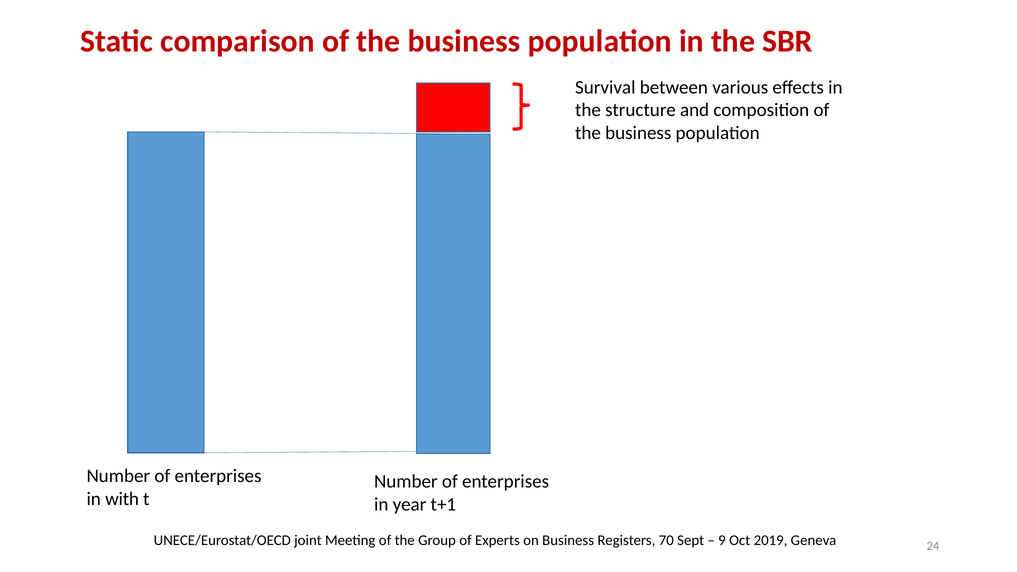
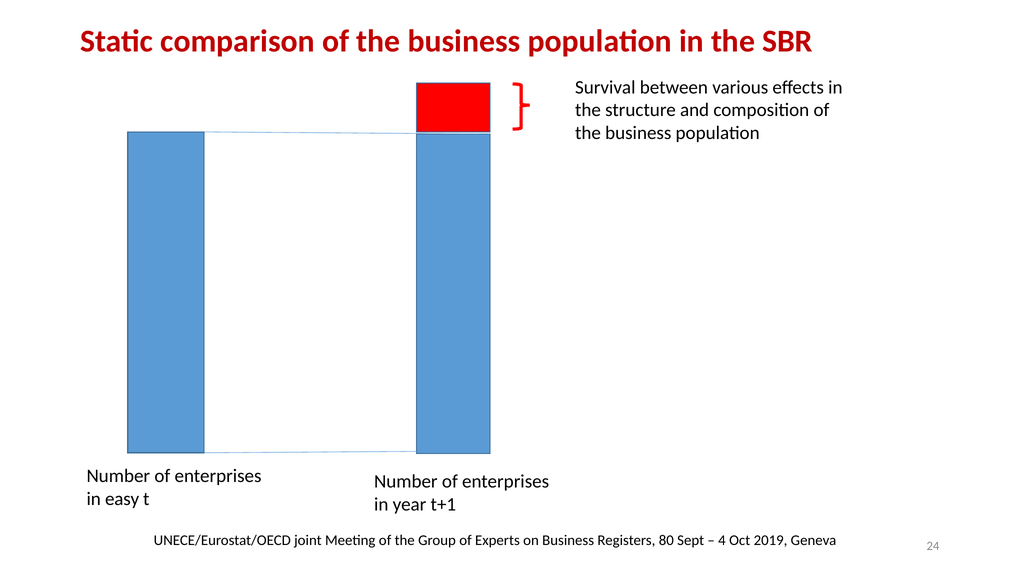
with: with -> easy
70: 70 -> 80
9: 9 -> 4
